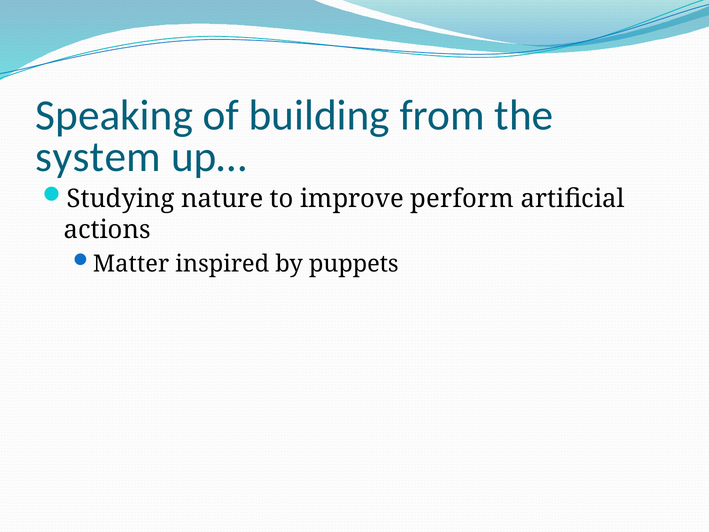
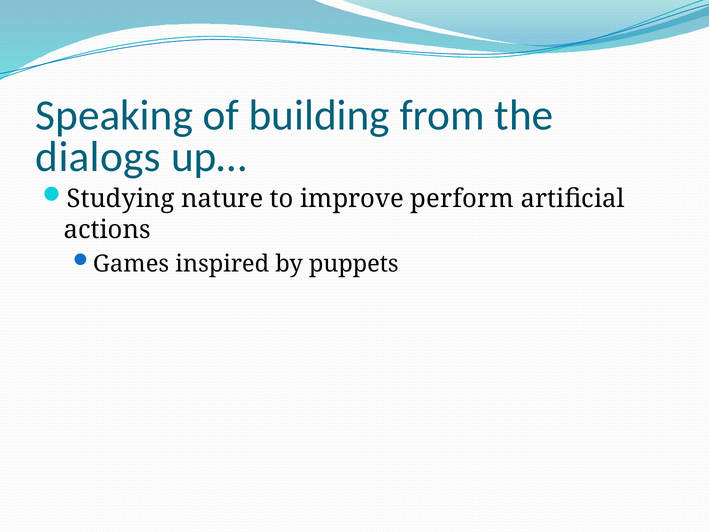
system: system -> dialogs
Matter: Matter -> Games
